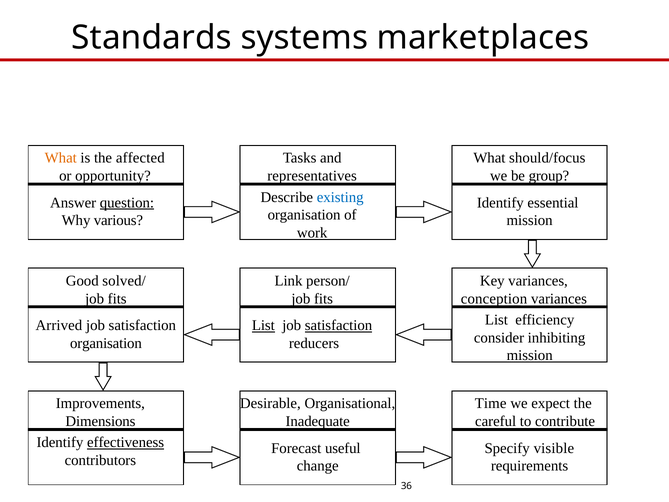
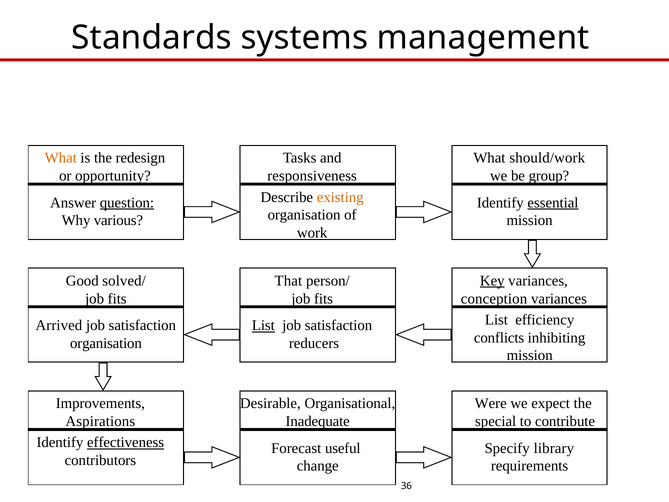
marketplaces: marketplaces -> management
affected: affected -> redesign
should/focus: should/focus -> should/work
representatives: representatives -> responsiveness
existing colour: blue -> orange
essential underline: none -> present
Link: Link -> That
Key underline: none -> present
satisfaction at (339, 325) underline: present -> none
consider: consider -> conflicts
Time: Time -> Were
Dimensions: Dimensions -> Aspirations
careful: careful -> special
visible: visible -> library
